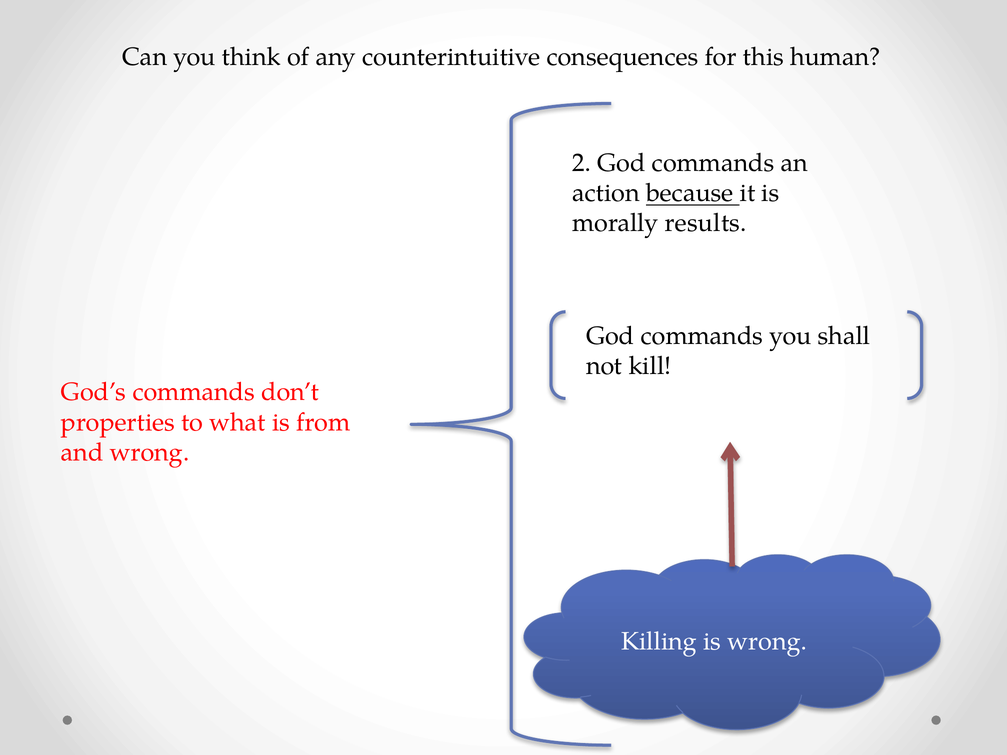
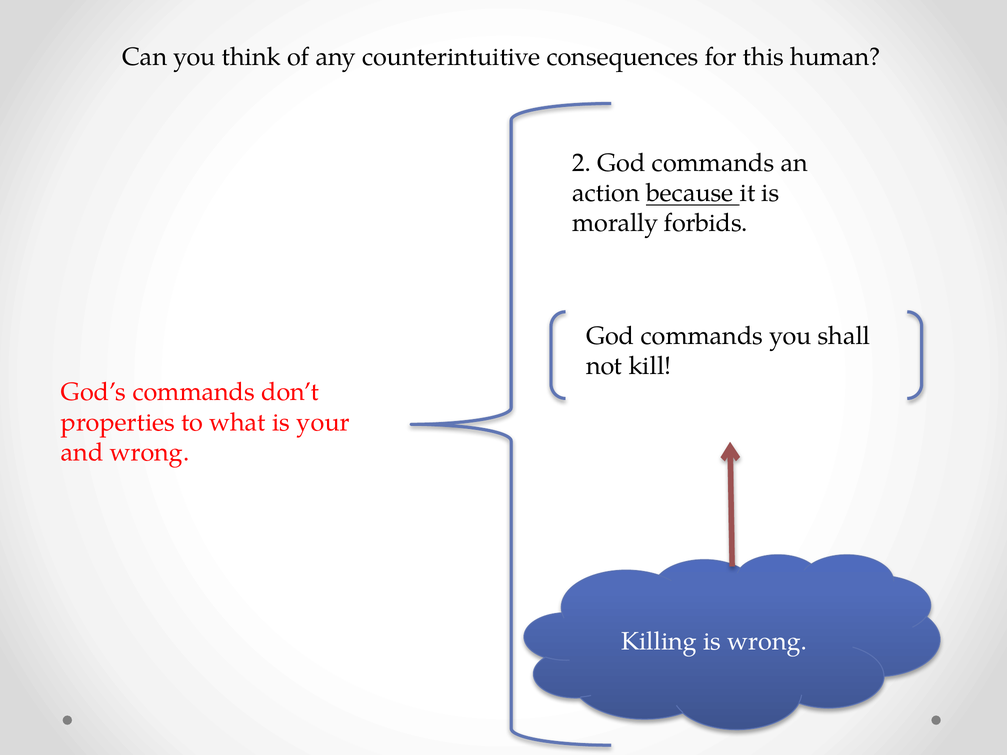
results: results -> forbids
from: from -> your
